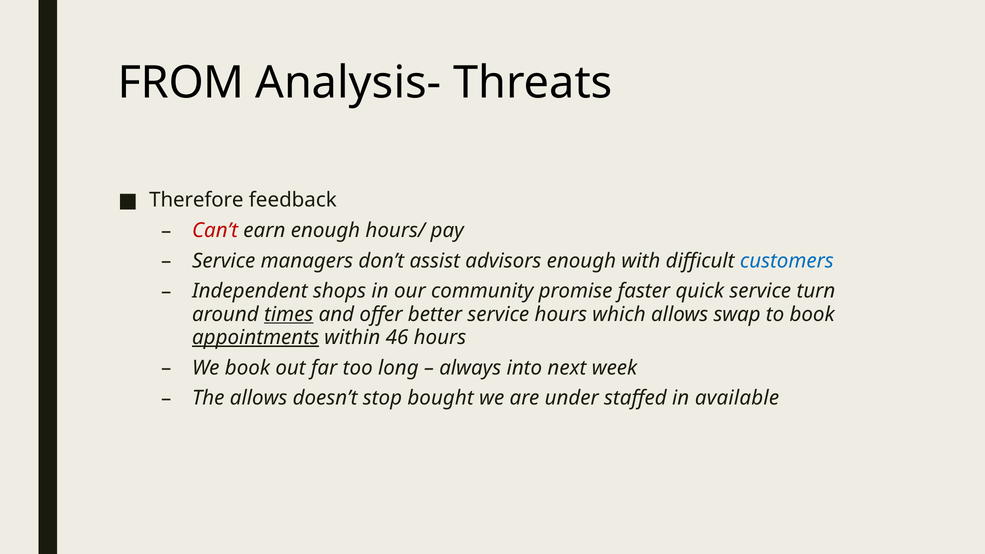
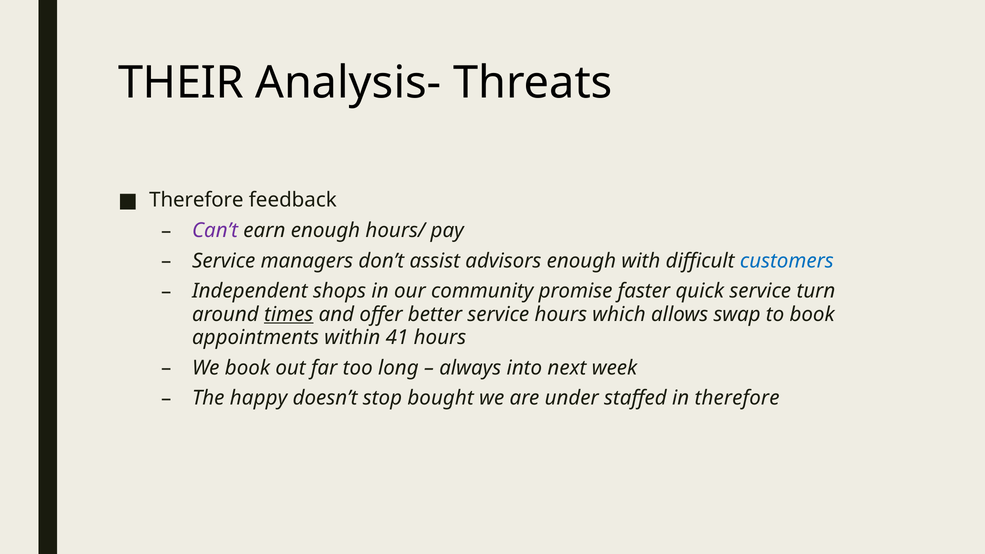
FROM: FROM -> THEIR
Can’t colour: red -> purple
appointments underline: present -> none
46: 46 -> 41
The allows: allows -> happy
in available: available -> therefore
